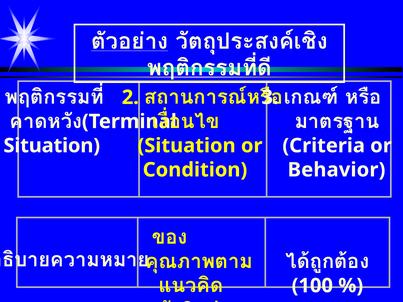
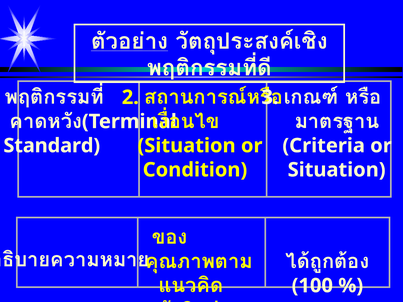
Situation at (52, 146): Situation -> Standard
Behavior at (337, 170): Behavior -> Situation
